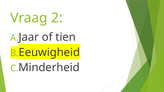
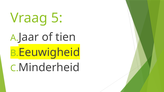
2: 2 -> 5
